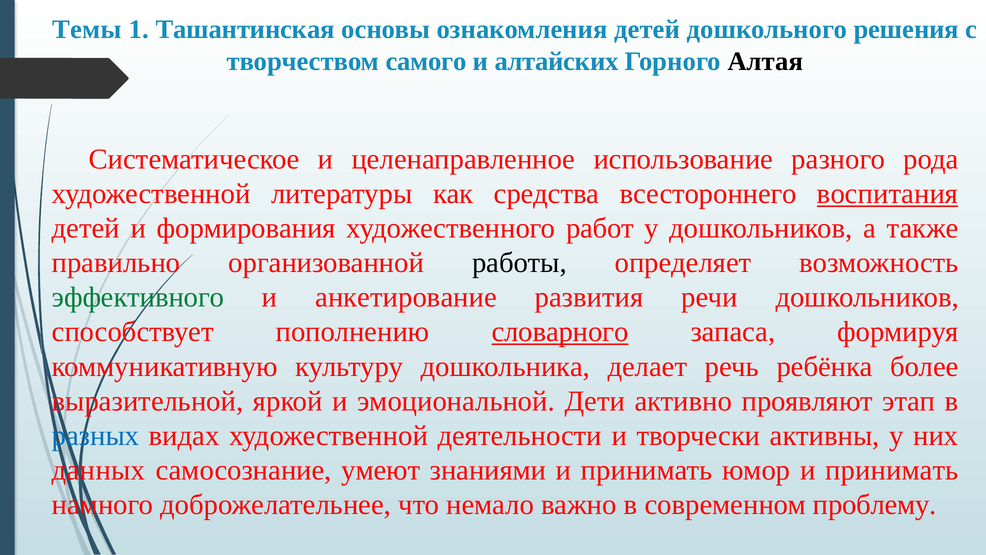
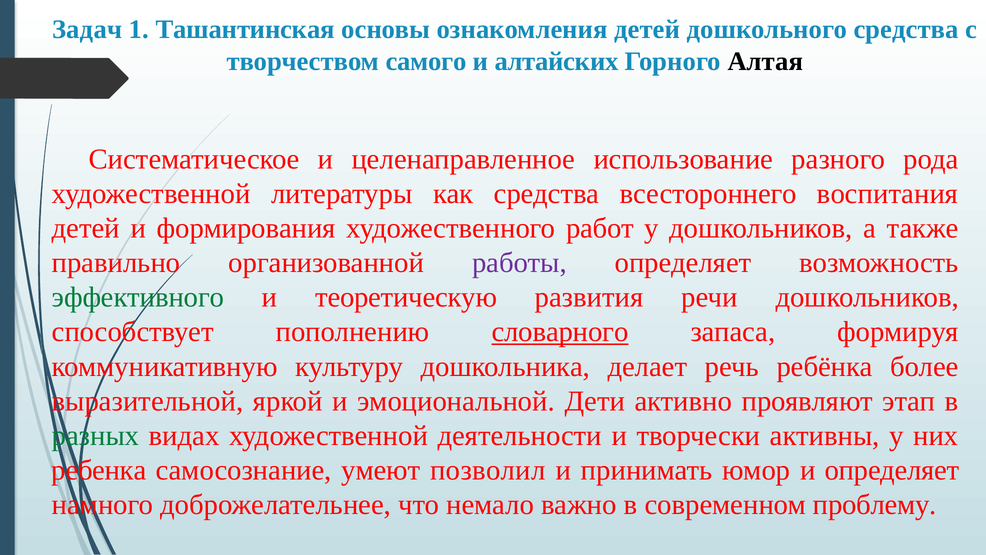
Темы: Темы -> Задач
дошкольного решения: решения -> средства
воспитания underline: present -> none
работы colour: black -> purple
анкетирование: анкетирование -> теоретическую
разных colour: blue -> green
данных: данных -> ребенка
знаниями: знаниями -> позволил
юмор и принимать: принимать -> определяет
